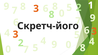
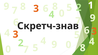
1 8: 8 -> 4
Скретч-його: Скретч-його -> Скретч-знав
